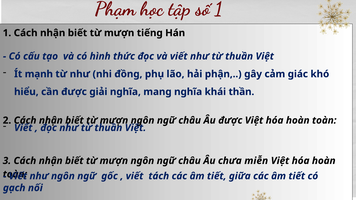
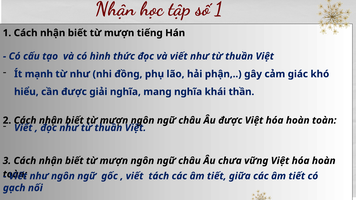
Phạm at (115, 9): Phạm -> Nhận
miễn: miễn -> vững
